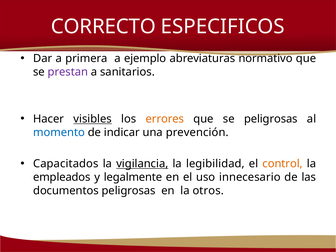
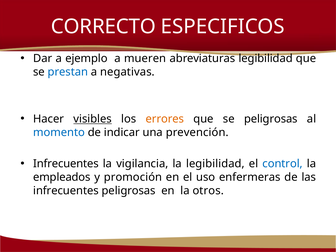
primera: primera -> ejemplo
ejemplo: ejemplo -> mueren
abreviaturas normativo: normativo -> legibilidad
prestan colour: purple -> blue
sanitarios: sanitarios -> negativas
Capacitados at (66, 164): Capacitados -> Infrecuentes
vigilancia underline: present -> none
control colour: orange -> blue
legalmente: legalmente -> promoción
innecesario: innecesario -> enfermeras
documentos at (66, 191): documentos -> infrecuentes
